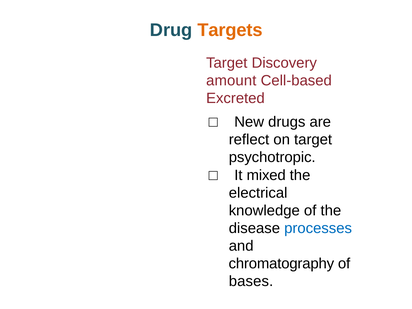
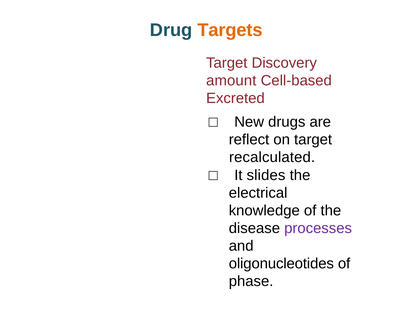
psychotropic: psychotropic -> recalculated
mixed: mixed -> slides
processes colour: blue -> purple
chromatography: chromatography -> oligonucleotides
bases: bases -> phase
